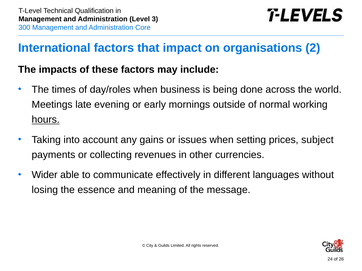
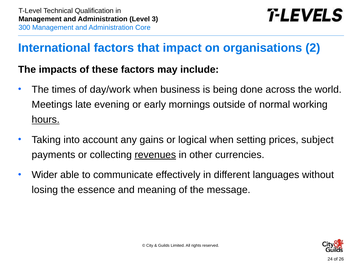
day/roles: day/roles -> day/work
issues: issues -> logical
revenues underline: none -> present
